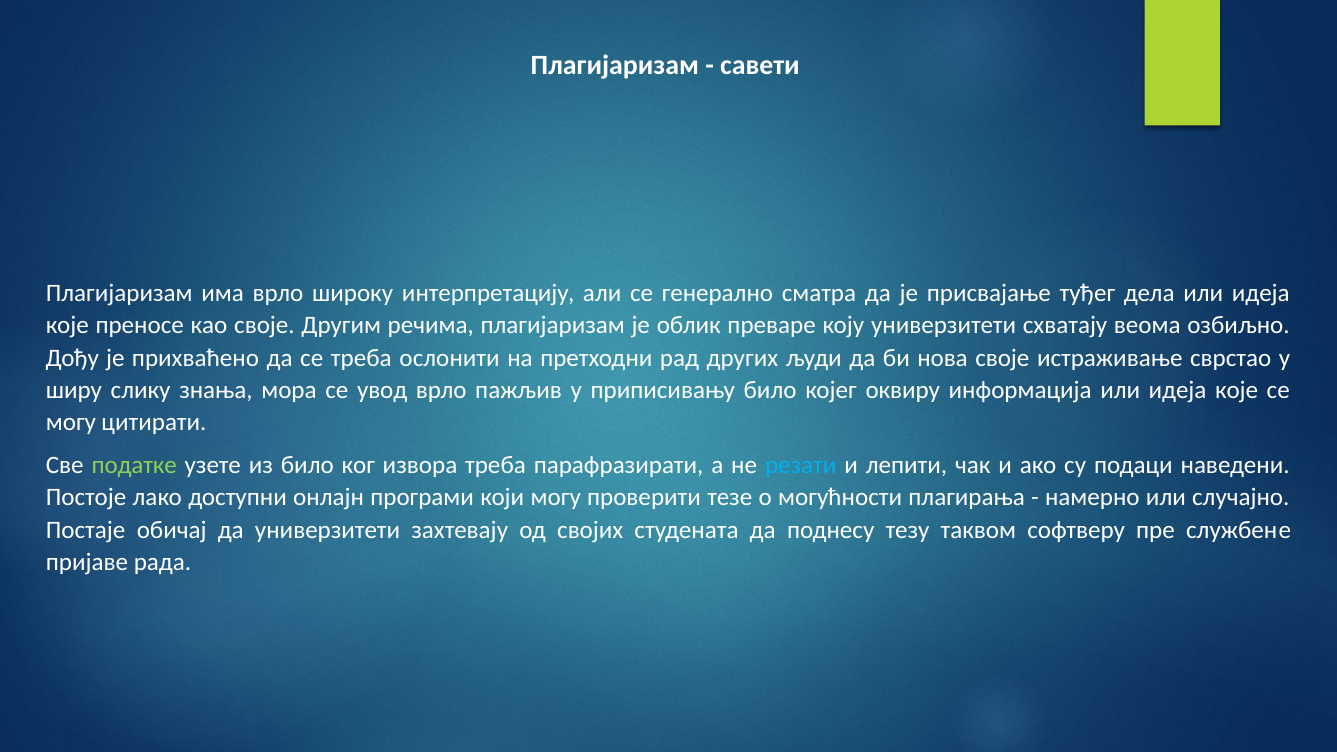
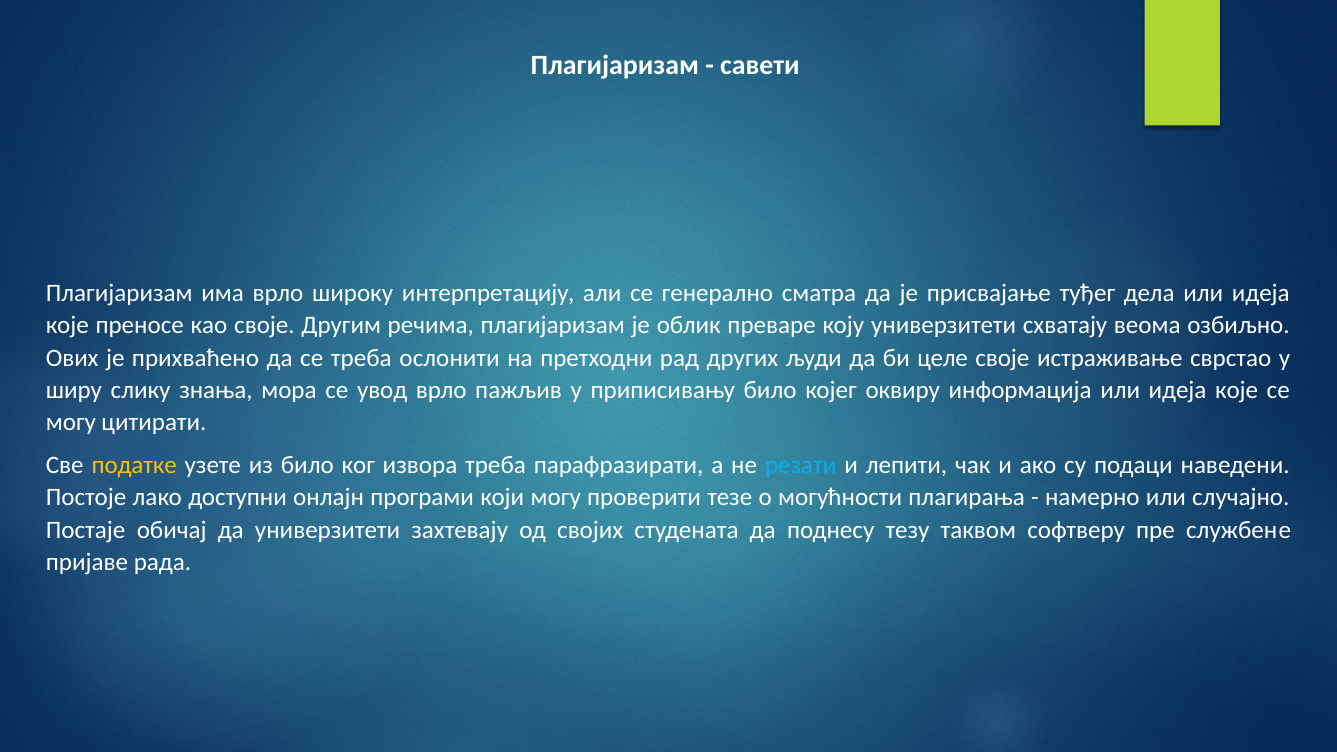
Дођу: Дођу -> Ових
нова: нова -> целе
податке colour: light green -> yellow
